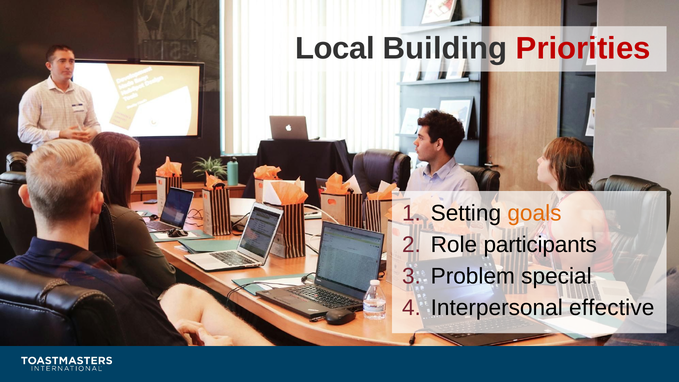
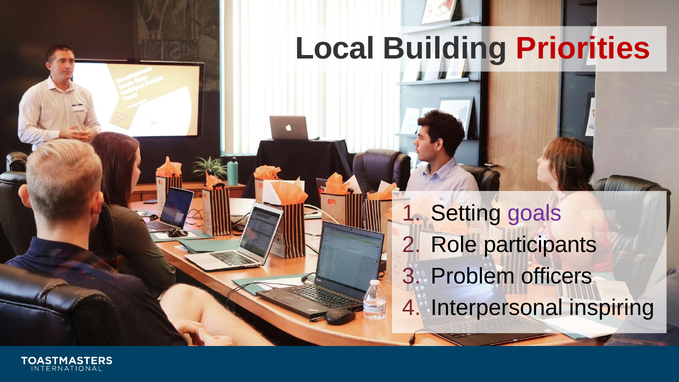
goals colour: orange -> purple
special: special -> officers
effective: effective -> inspiring
